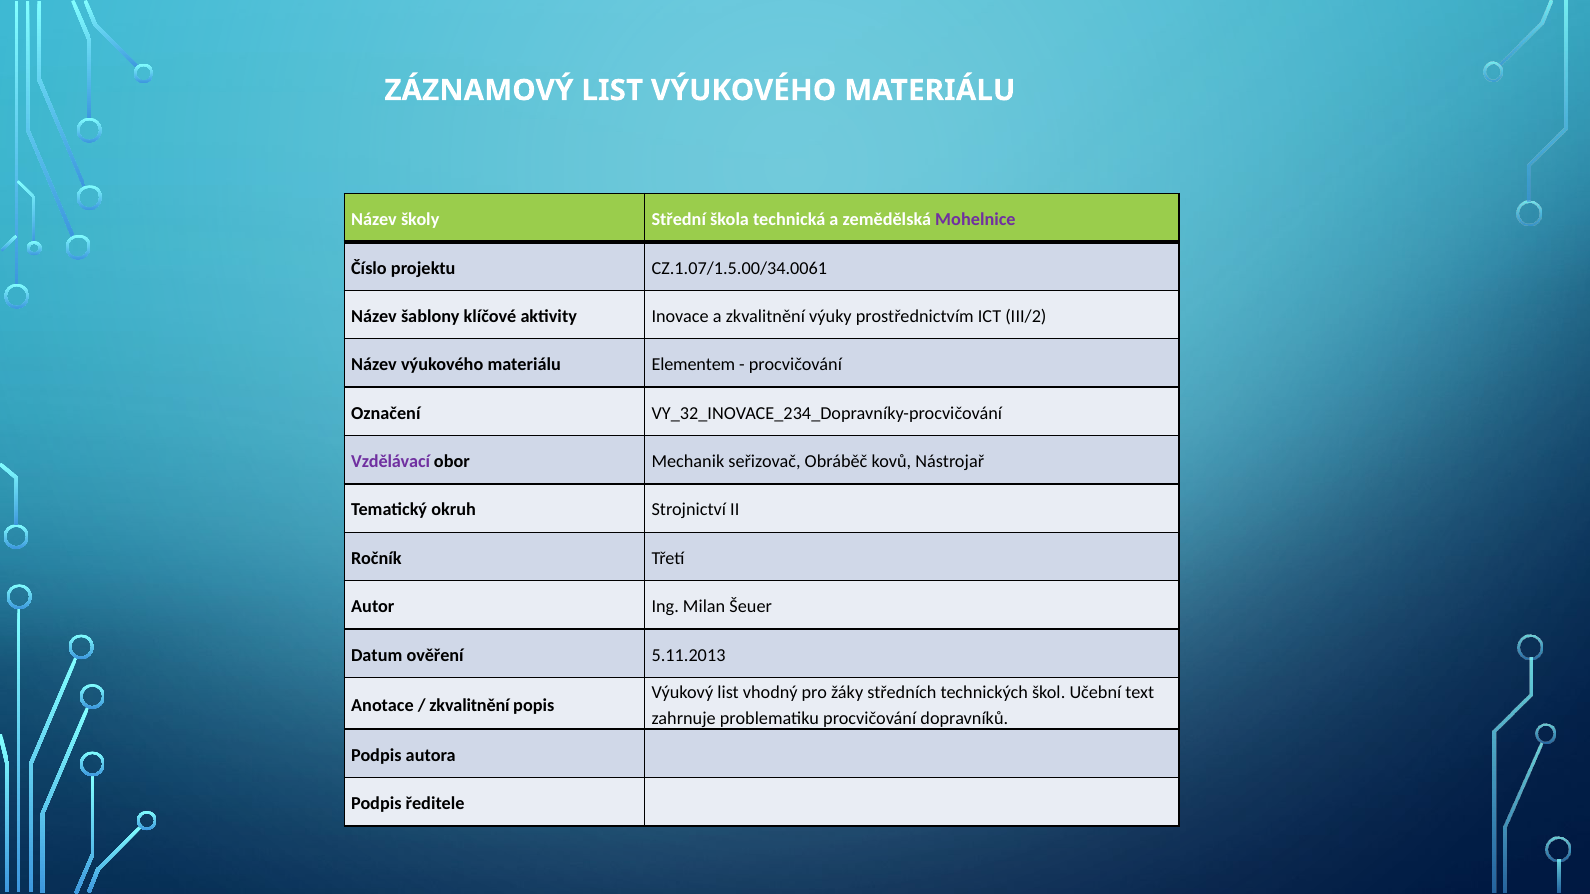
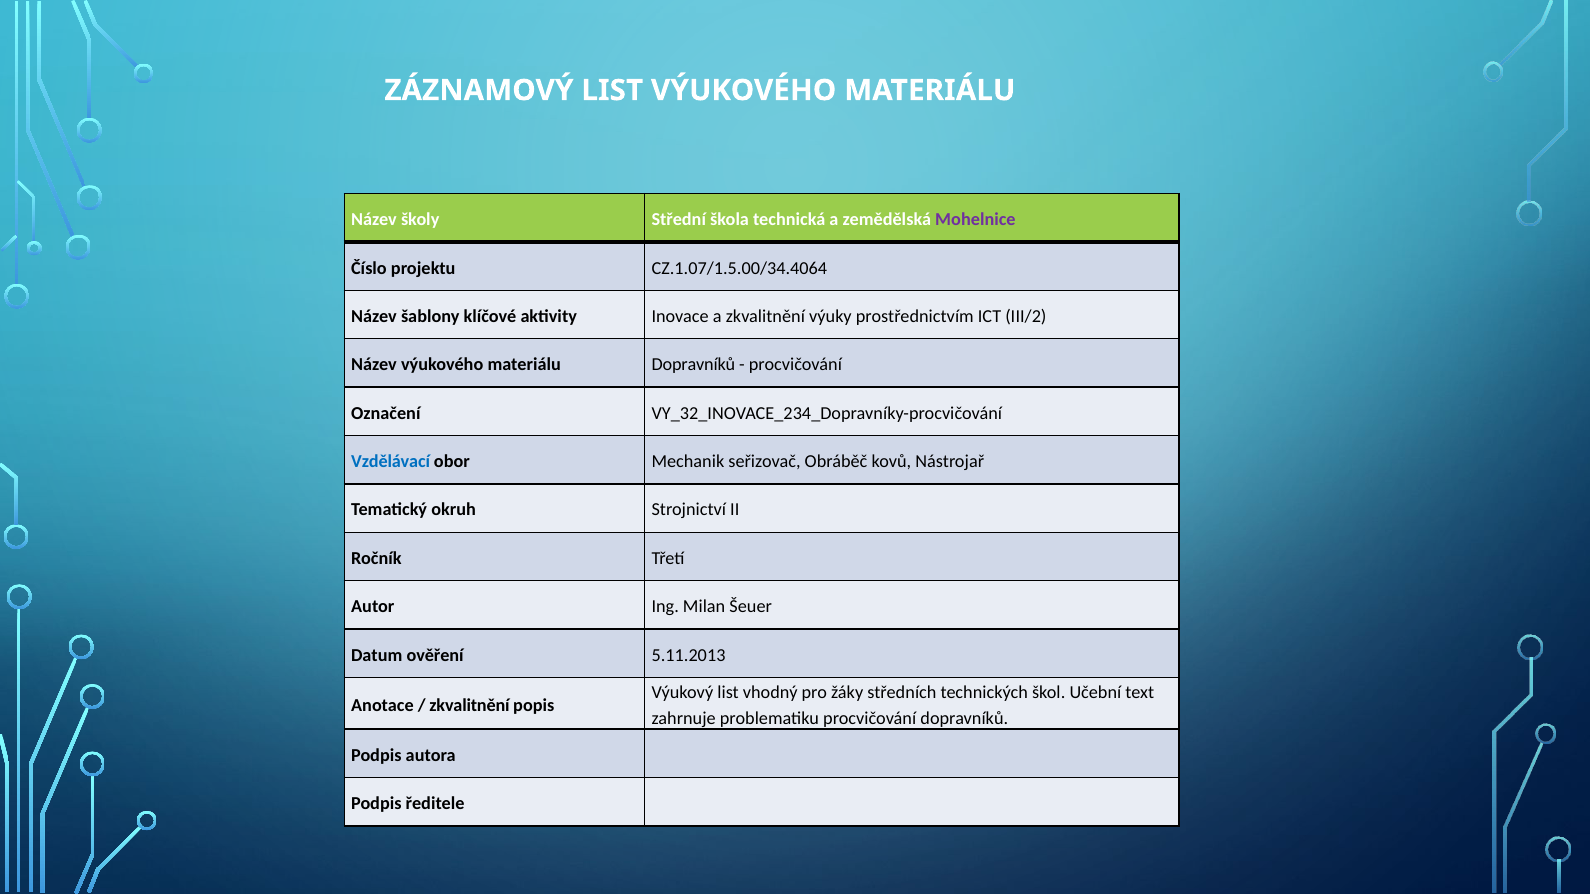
CZ.1.07/1.5.00/34.0061: CZ.1.07/1.5.00/34.0061 -> CZ.1.07/1.5.00/34.4064
materiálu Elementem: Elementem -> Dopravníků
Vzdělávací colour: purple -> blue
